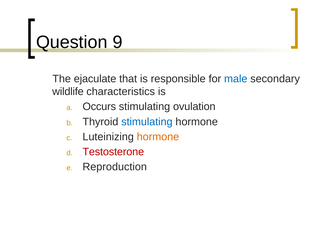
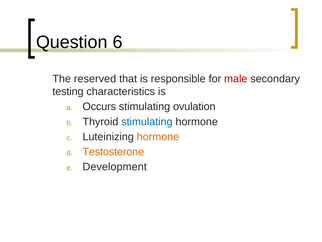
9: 9 -> 6
ejaculate: ejaculate -> reserved
male colour: blue -> red
wildlife: wildlife -> testing
Testosterone colour: red -> orange
Reproduction: Reproduction -> Development
